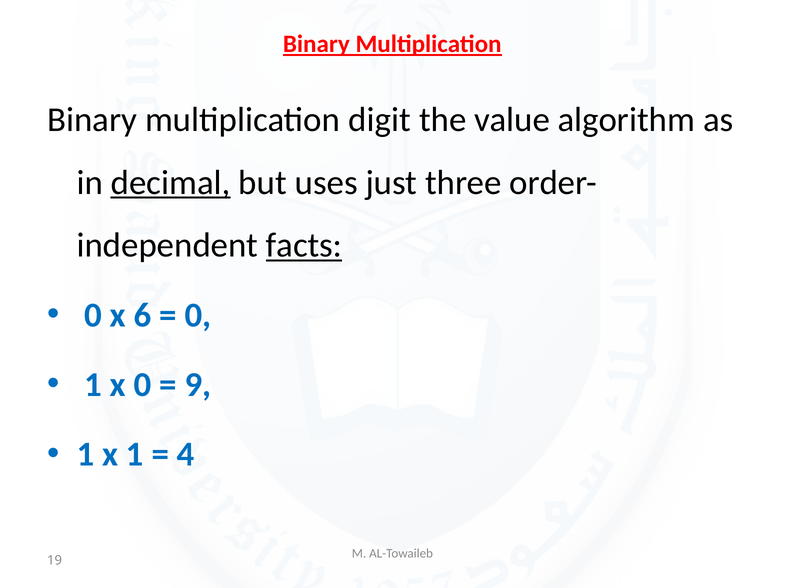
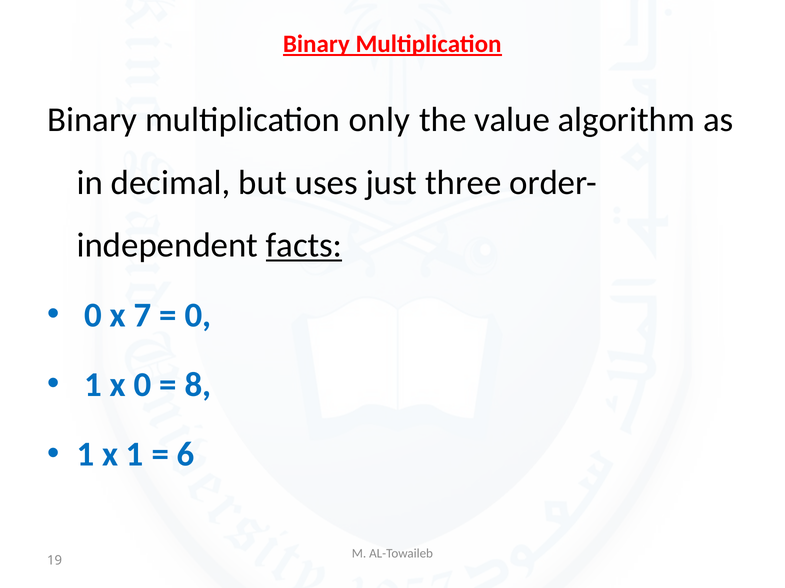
digit: digit -> only
decimal underline: present -> none
6: 6 -> 7
9: 9 -> 8
4: 4 -> 6
